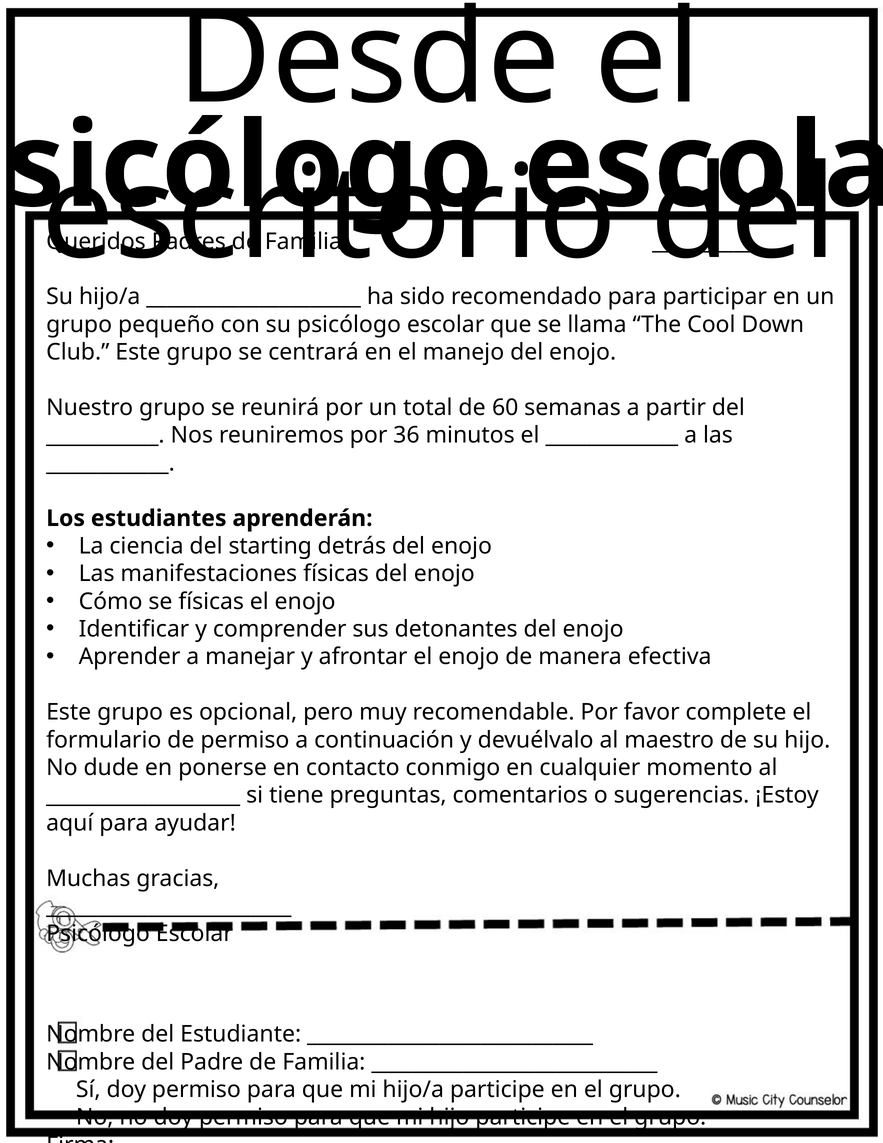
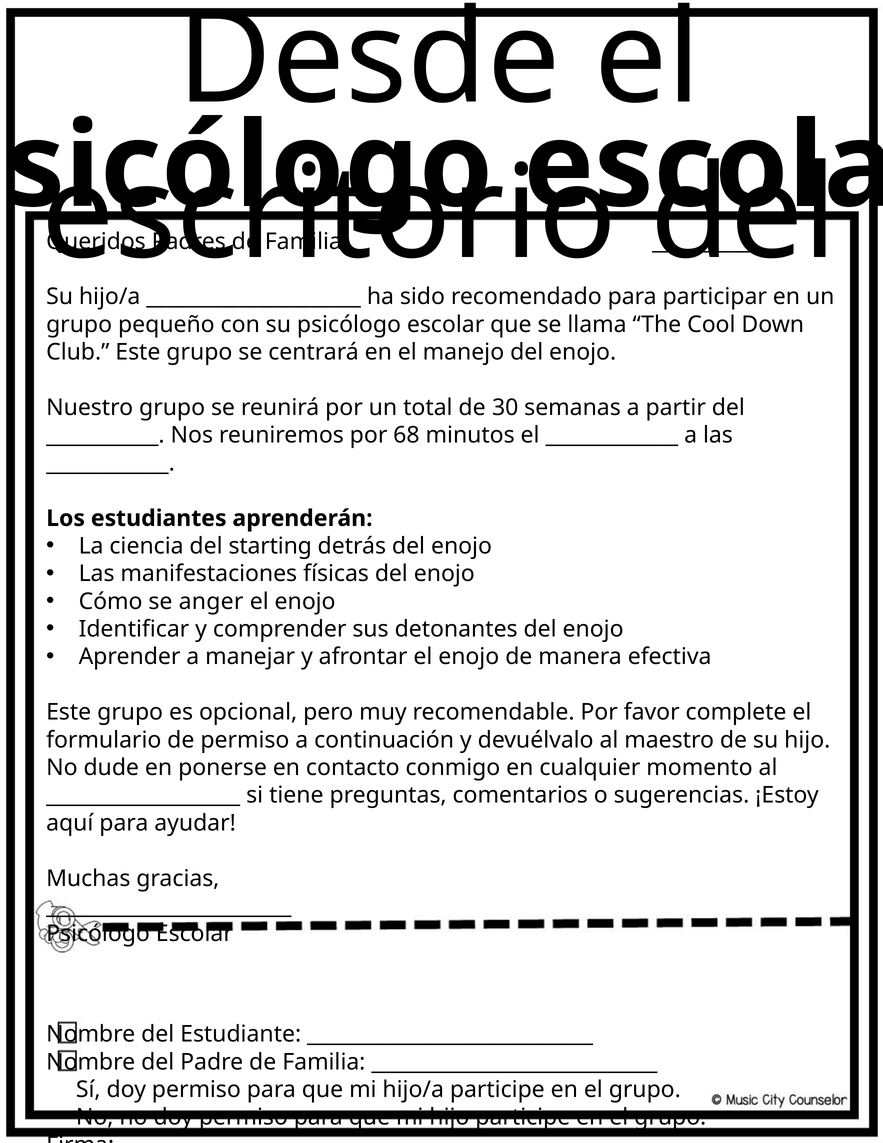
60: 60 -> 30
36: 36 -> 68
se físicas: físicas -> anger
